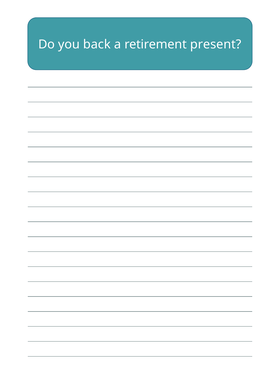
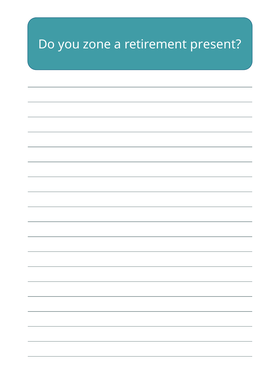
back: back -> zone
